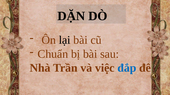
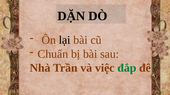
đắp colour: blue -> green
